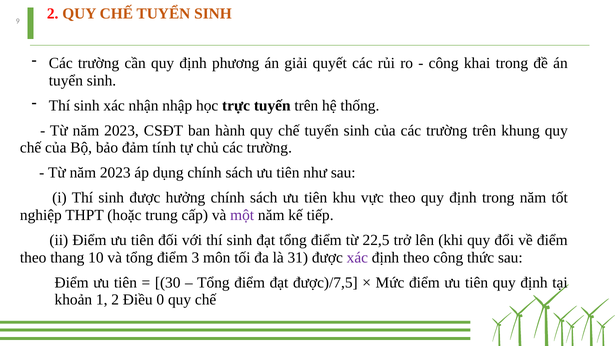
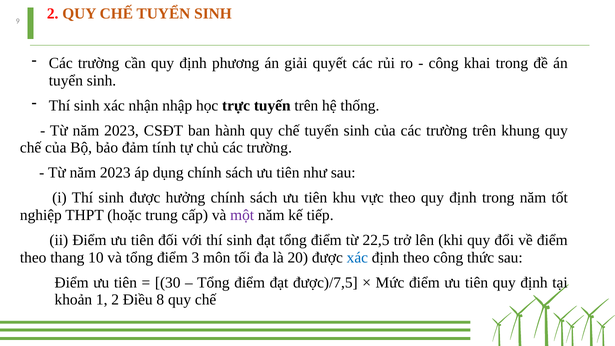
31: 31 -> 20
xác at (357, 257) colour: purple -> blue
0: 0 -> 8
